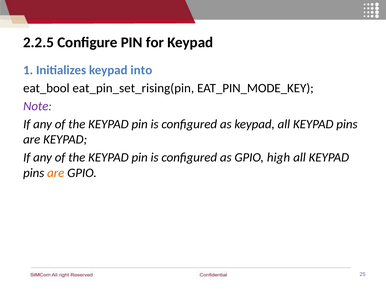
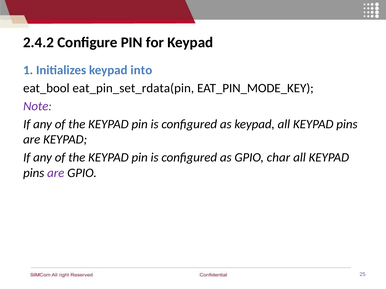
2.2.5: 2.2.5 -> 2.4.2
eat_pin_set_rising(pin: eat_pin_set_rising(pin -> eat_pin_set_rdata(pin
high: high -> char
are at (56, 173) colour: orange -> purple
